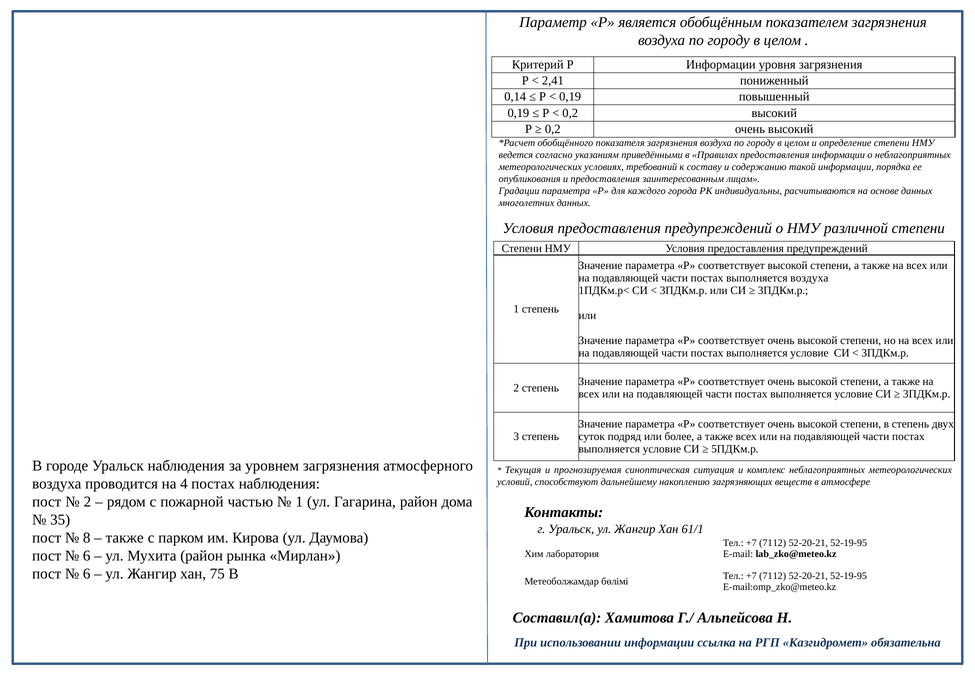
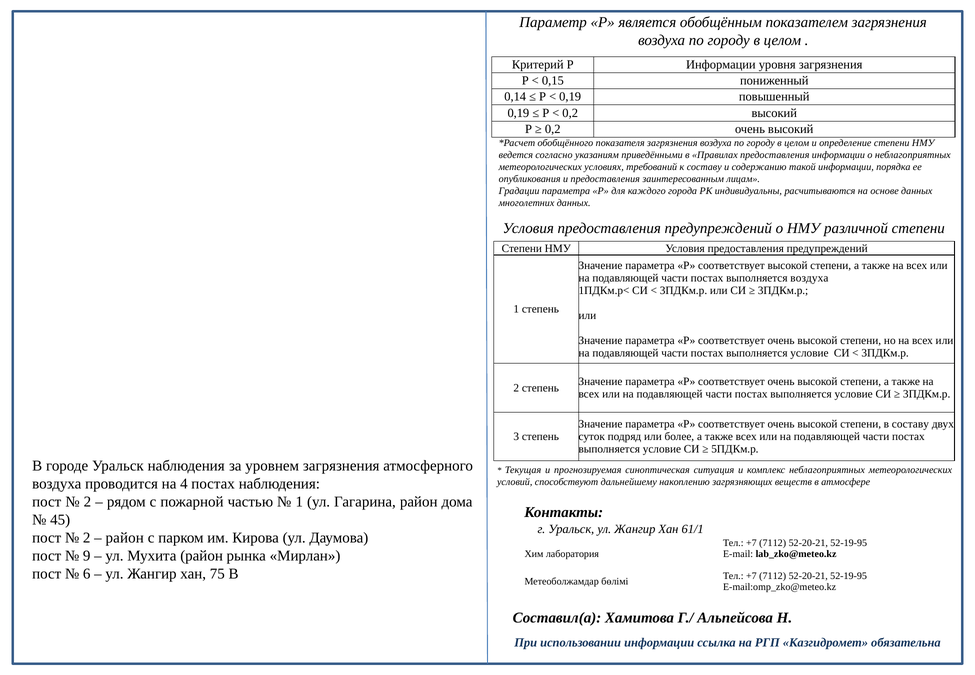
2,41: 2,41 -> 0,15
в степень: степень -> составу
35: 35 -> 45
8 at (87, 538): 8 -> 2
также at (125, 538): также -> район
6 at (87, 556): 6 -> 9
